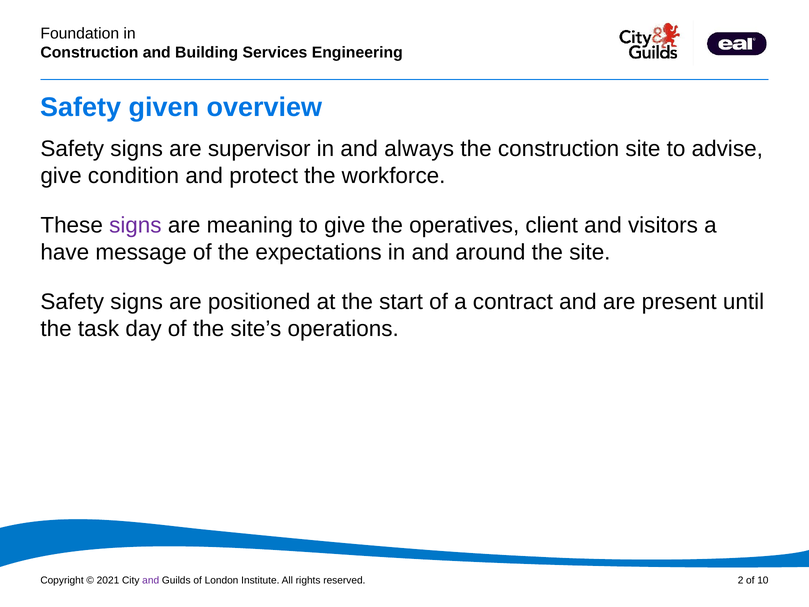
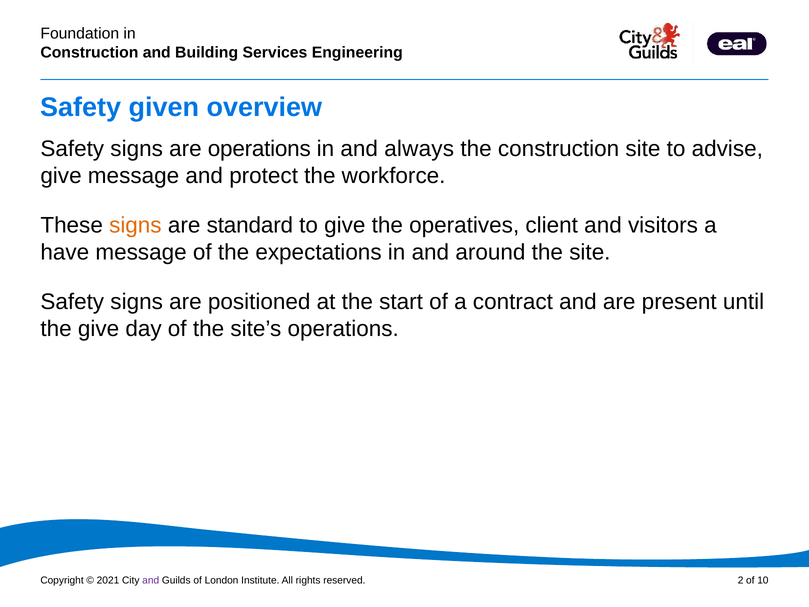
are supervisor: supervisor -> operations
give condition: condition -> message
signs at (135, 225) colour: purple -> orange
meaning: meaning -> standard
the task: task -> give
